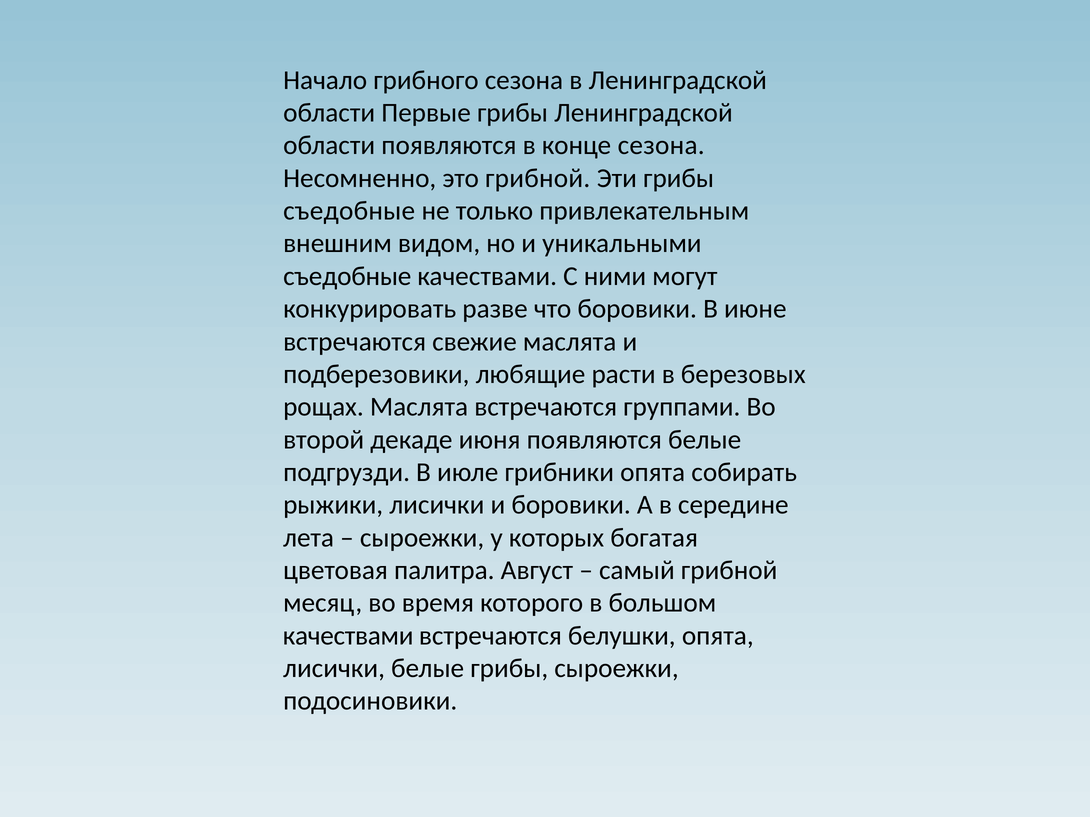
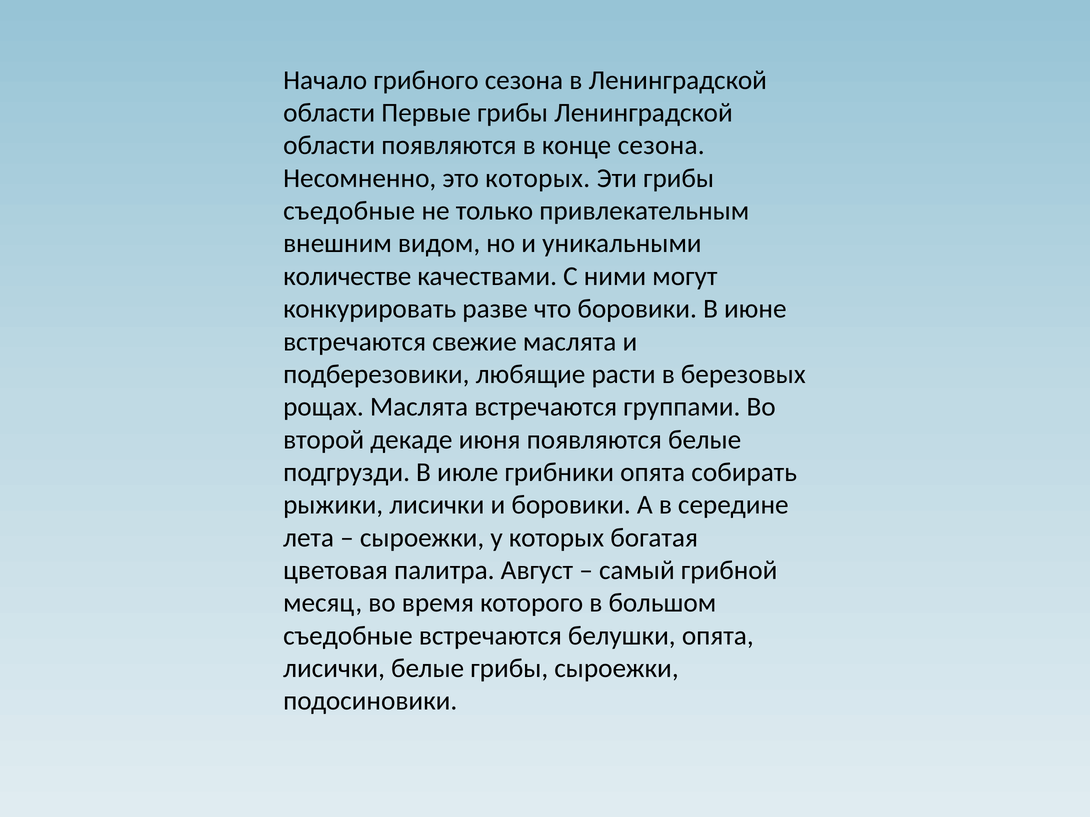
это грибной: грибной -> которых
съедобные at (347, 276): съедобные -> количестве
качествами at (348, 636): качествами -> съедобные
